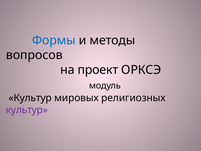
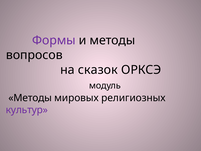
Формы colour: blue -> purple
проект: проект -> сказок
Культур at (30, 98): Культур -> Методы
